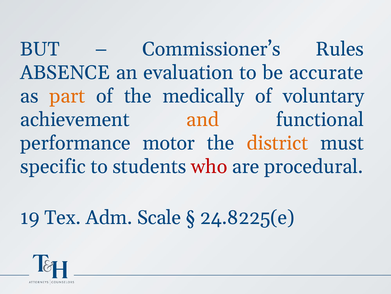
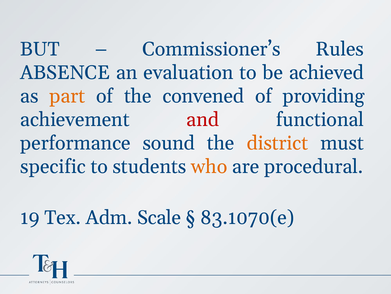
accurate: accurate -> achieved
medically: medically -> convened
voluntary: voluntary -> providing
and colour: orange -> red
motor: motor -> sound
who colour: red -> orange
24.8225(e: 24.8225(e -> 83.1070(e
